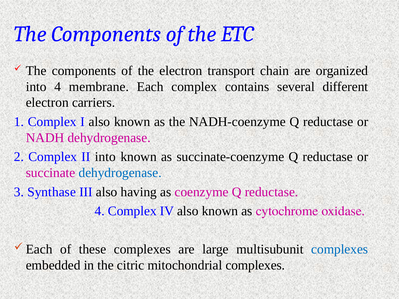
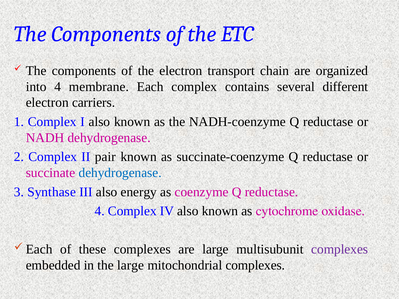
II into: into -> pair
having: having -> energy
complexes at (340, 249) colour: blue -> purple
the citric: citric -> large
